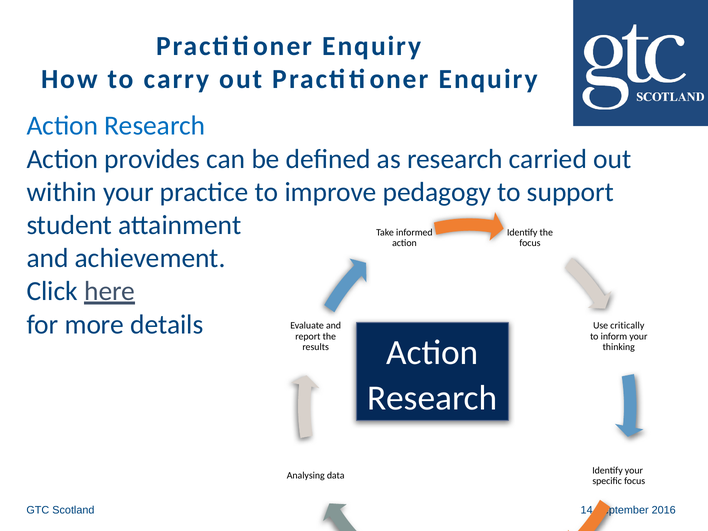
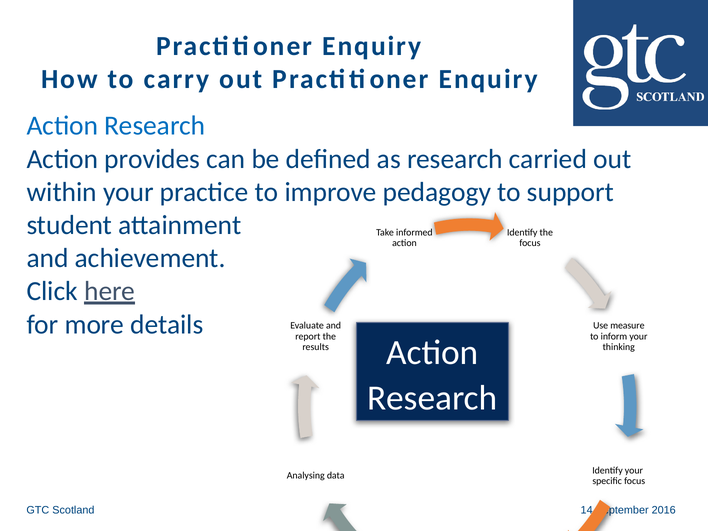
critically: critically -> measure
